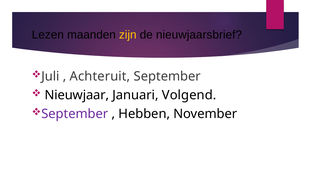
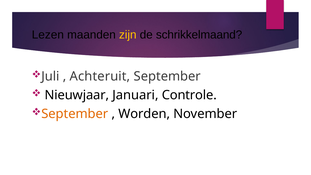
nieuwjaarsbrief: nieuwjaarsbrief -> schrikkelmaand
Volgend: Volgend -> Controle
September at (75, 114) colour: purple -> orange
Hebben: Hebben -> Worden
